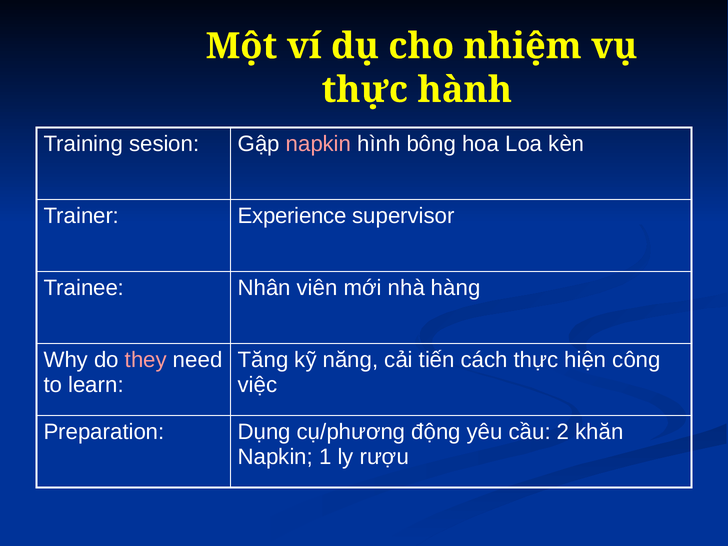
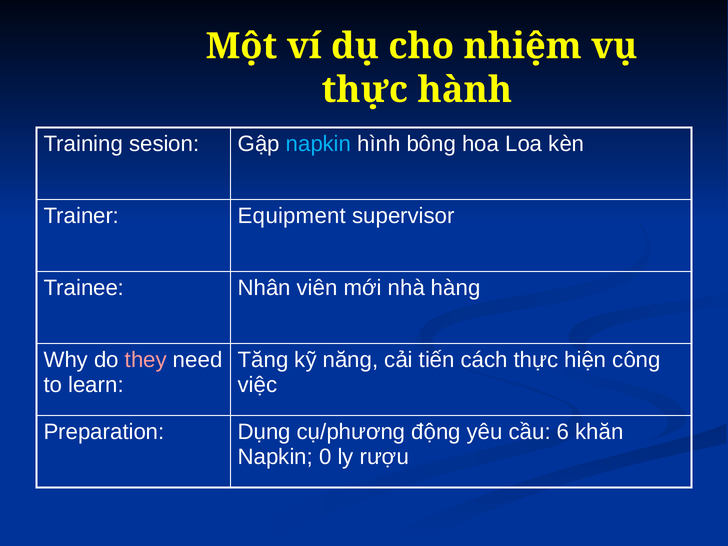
napkin at (319, 144) colour: pink -> light blue
Experience: Experience -> Equipment
2: 2 -> 6
1: 1 -> 0
